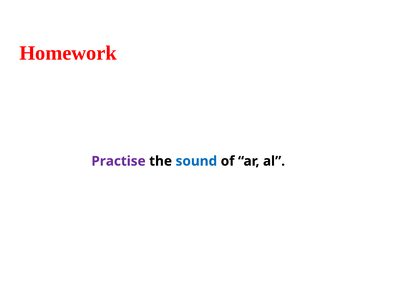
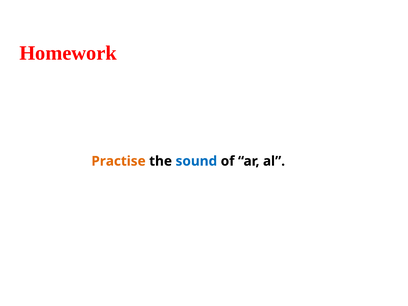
Practise colour: purple -> orange
